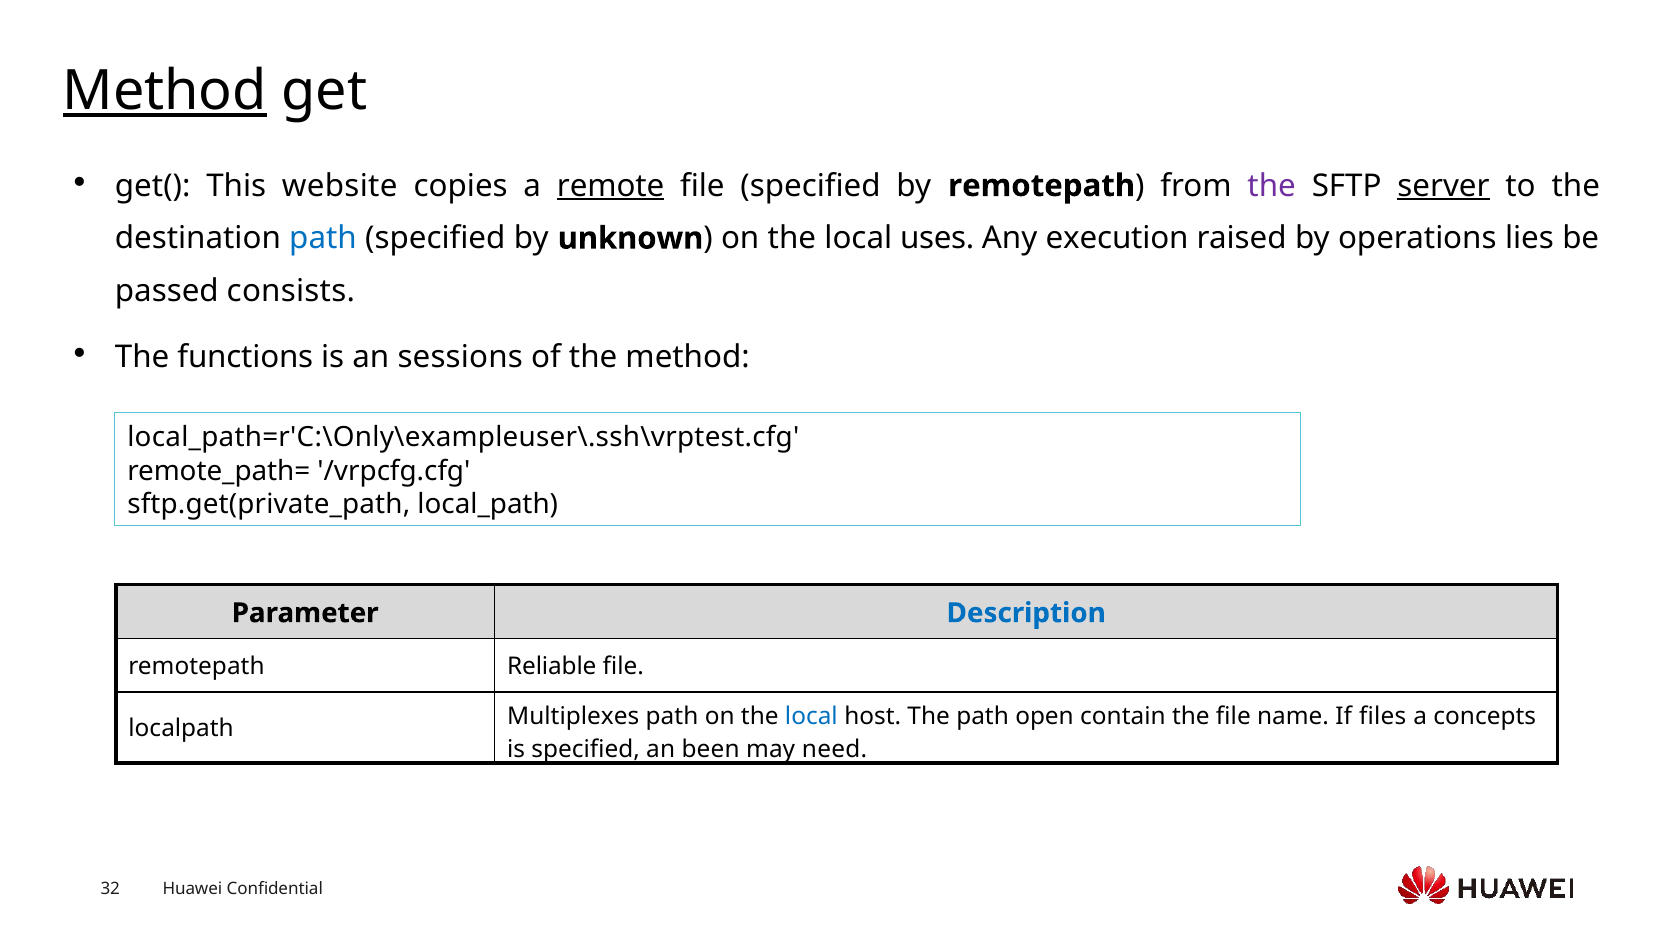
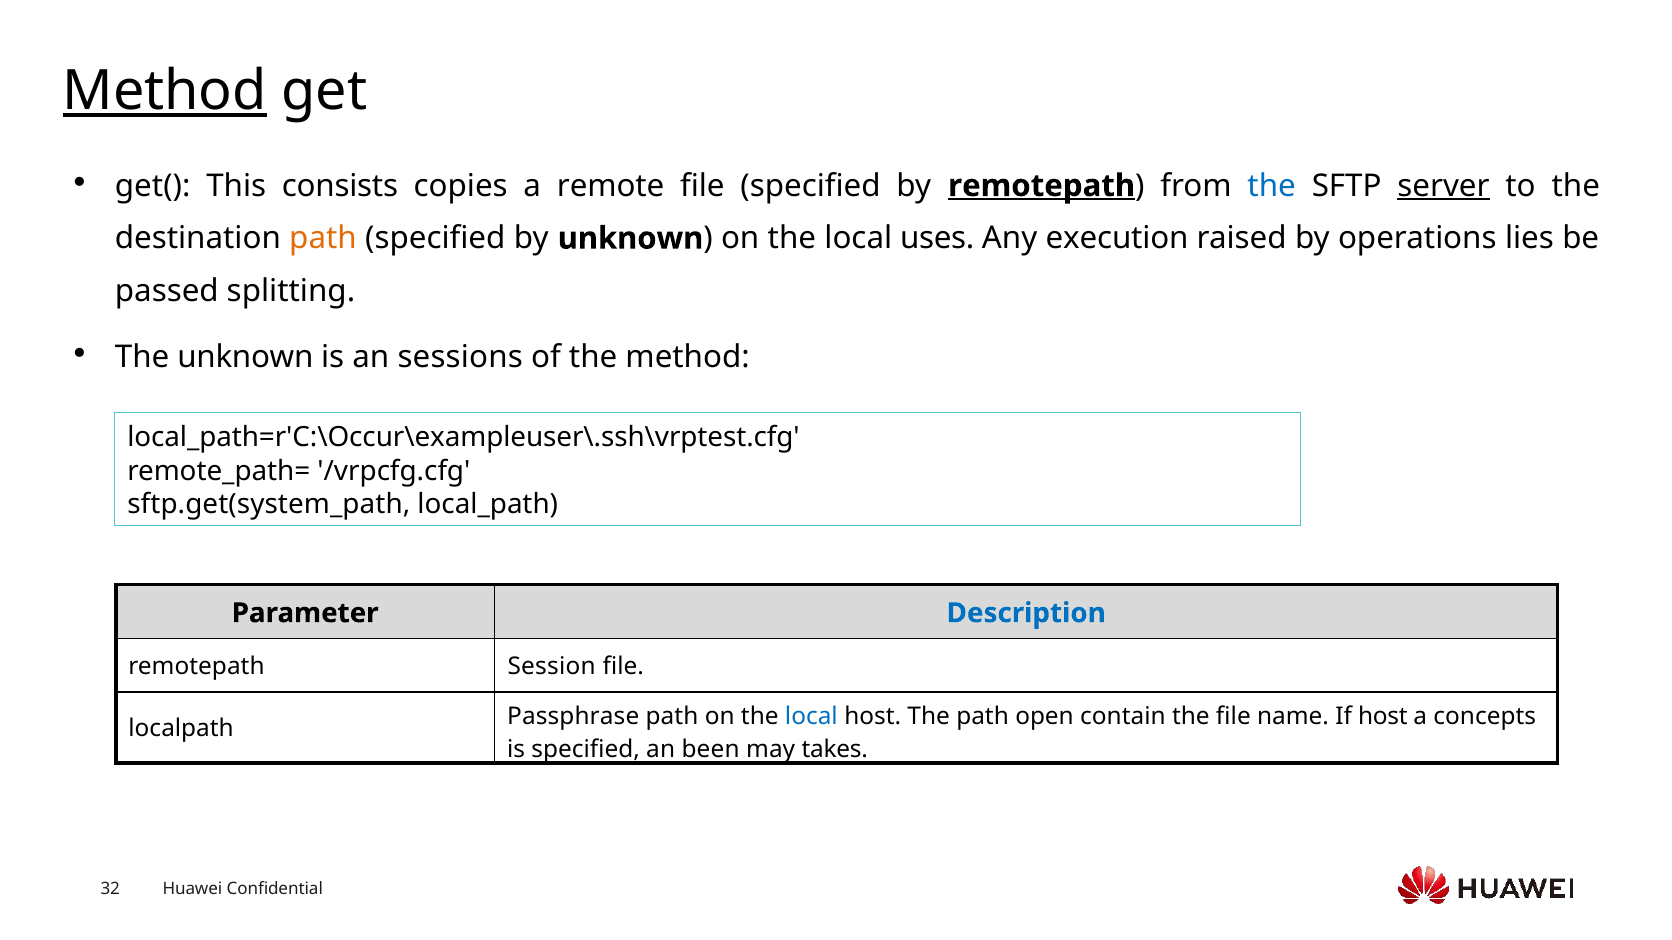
website: website -> consists
remote underline: present -> none
remotepath at (1042, 186) underline: none -> present
the at (1272, 186) colour: purple -> blue
path at (323, 238) colour: blue -> orange
consists: consists -> splitting
The functions: functions -> unknown
local_path=r'C:\Only\exampleuser\.ssh\vrptest.cfg: local_path=r'C:\Only\exampleuser\.ssh\vrptest.cfg -> local_path=r'C:\Occur\exampleuser\.ssh\vrptest.cfg
sftp.get(private_path: sftp.get(private_path -> sftp.get(system_path
Reliable: Reliable -> Session
Multiplexes: Multiplexes -> Passphrase
If files: files -> host
need: need -> takes
